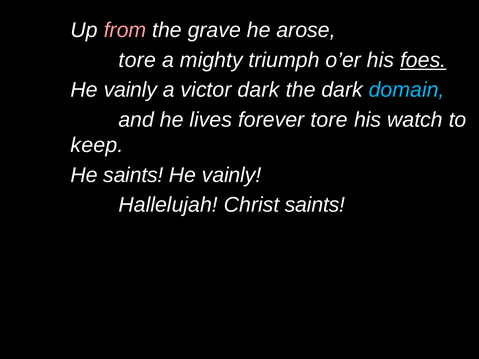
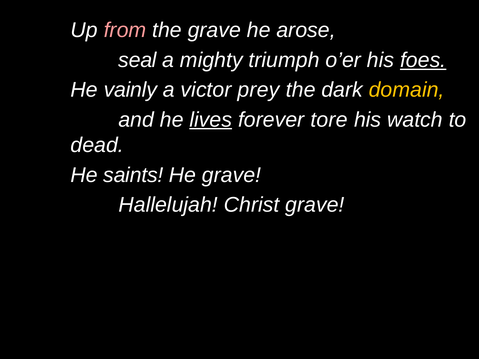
tore at (137, 60): tore -> seal
victor dark: dark -> prey
domain colour: light blue -> yellow
lives underline: none -> present
keep: keep -> dead
vainly at (232, 175): vainly -> grave
Christ saints: saints -> grave
